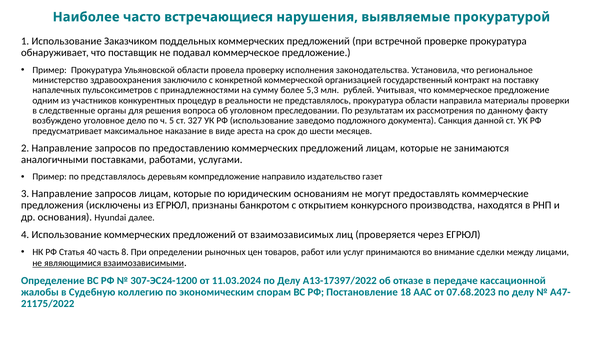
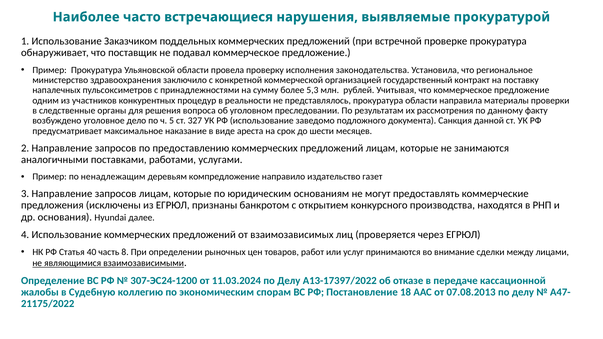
по представлялось: представлялось -> ненадлежащим
07.68.2023: 07.68.2023 -> 07.08.2013
